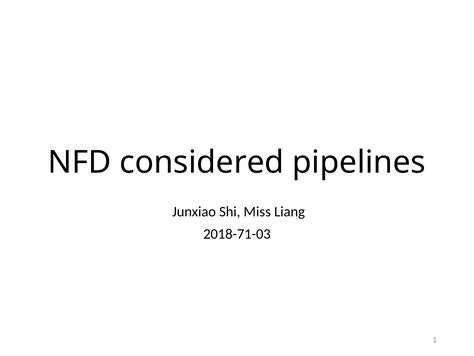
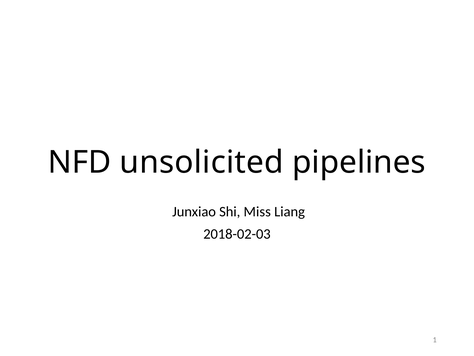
considered: considered -> unsolicited
2018-71-03: 2018-71-03 -> 2018-02-03
